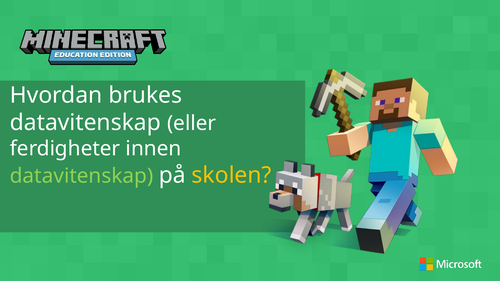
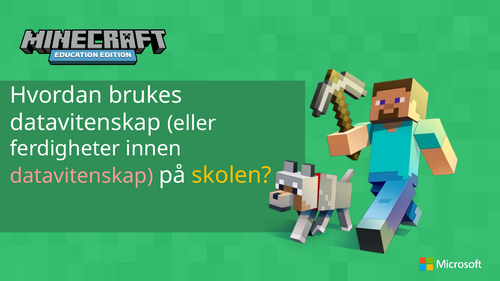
datavitenskap at (82, 176) colour: light green -> pink
